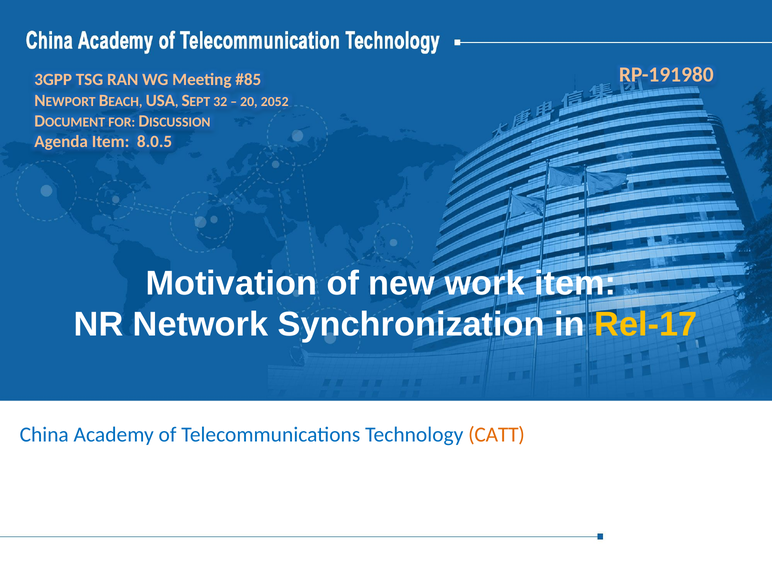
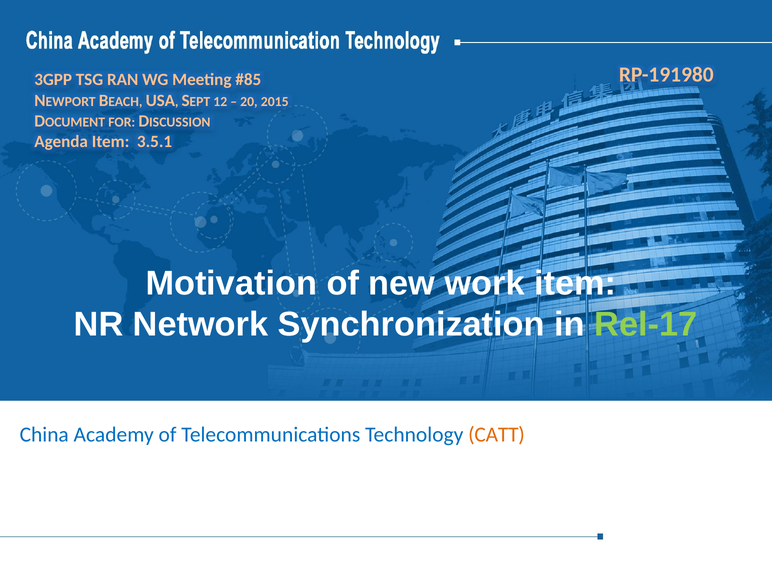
32: 32 -> 12
2052: 2052 -> 2015
8.0.5: 8.0.5 -> 3.5.1
Rel-17 colour: yellow -> light green
